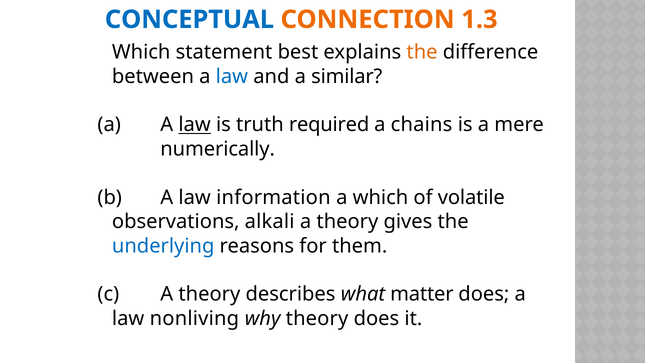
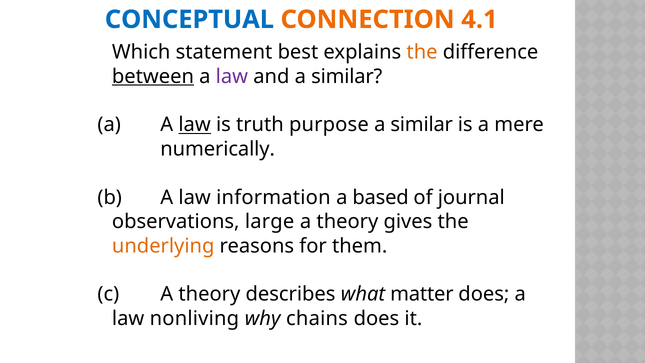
1.3: 1.3 -> 4.1
between underline: none -> present
law at (232, 76) colour: blue -> purple
required: required -> purpose
chains at (421, 125): chains -> similar
a which: which -> based
volatile: volatile -> journal
alkali: alkali -> large
underlying colour: blue -> orange
why theory: theory -> chains
